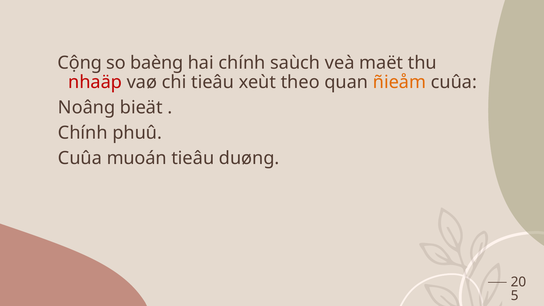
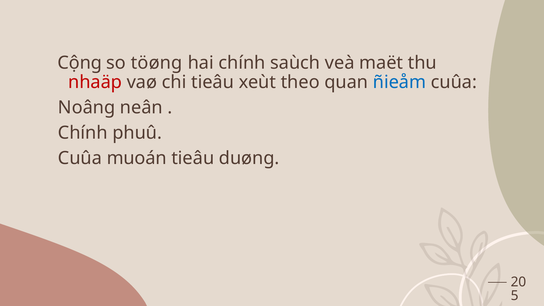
baèng: baèng -> töøng
ñieåm colour: orange -> blue
bieät: bieät -> neân
